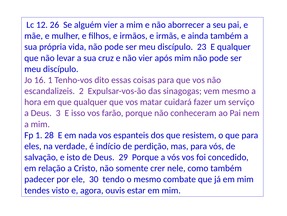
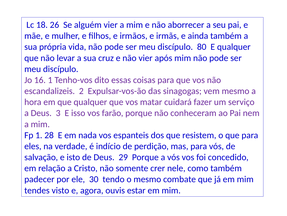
12: 12 -> 18
23: 23 -> 80
